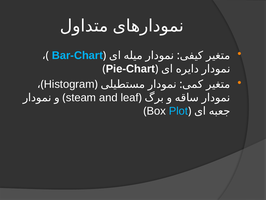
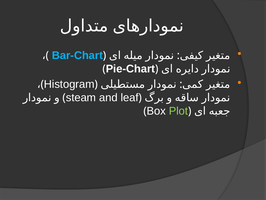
Plot colour: light blue -> light green
